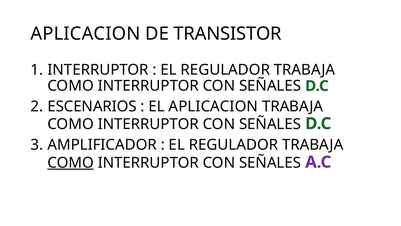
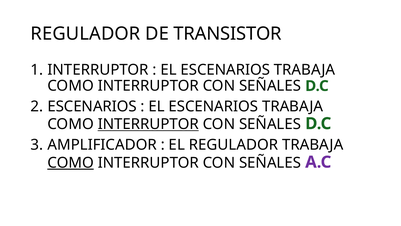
APLICACION at (85, 34): APLICACION -> REGULADOR
REGULADOR at (225, 70): REGULADOR -> ESCENARIOS
APLICACION at (213, 106): APLICACION -> ESCENARIOS
INTERRUPTOR at (148, 124) underline: none -> present
